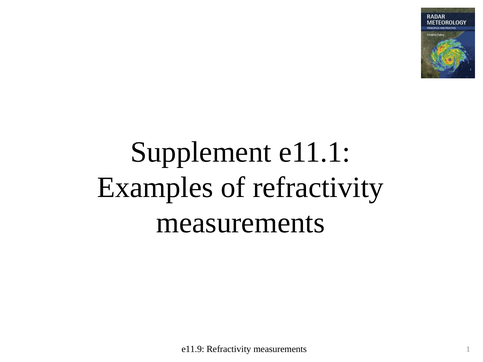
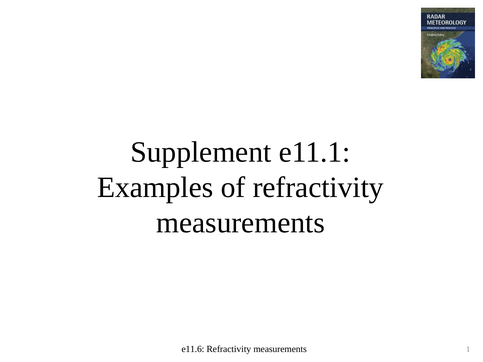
e11.9: e11.9 -> e11.6
